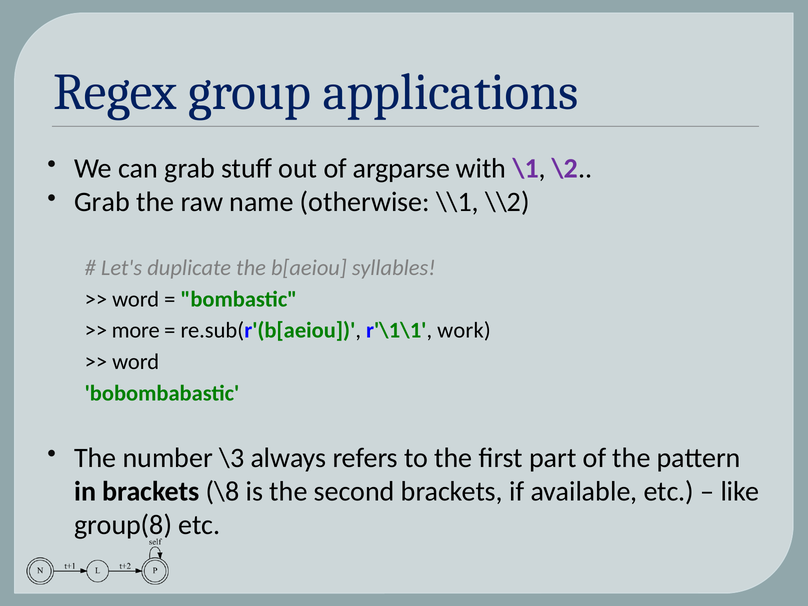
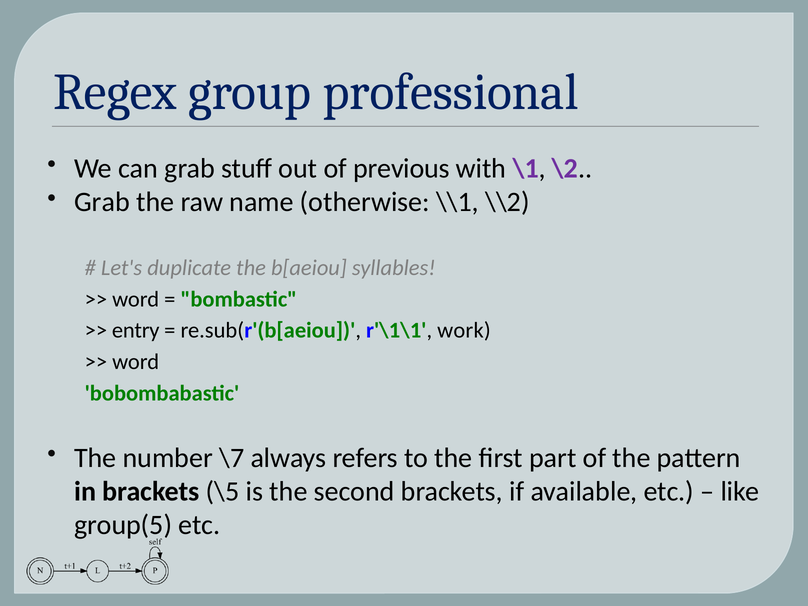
applications: applications -> professional
argparse: argparse -> previous
more: more -> entry
\3: \3 -> \7
\8: \8 -> \5
group(8: group(8 -> group(5
